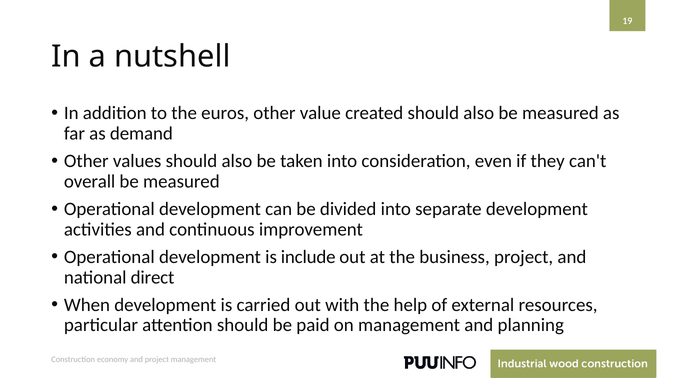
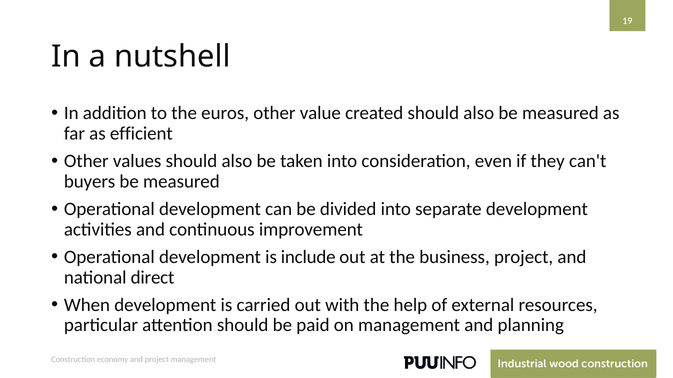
demand: demand -> efficient
overall: overall -> buyers
